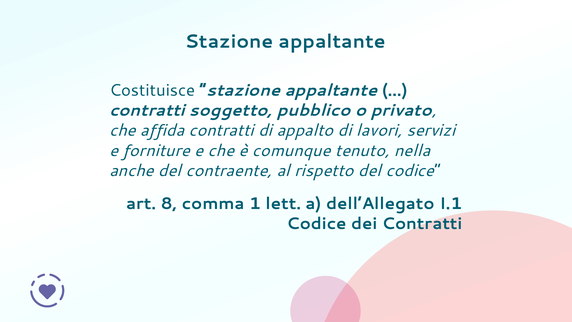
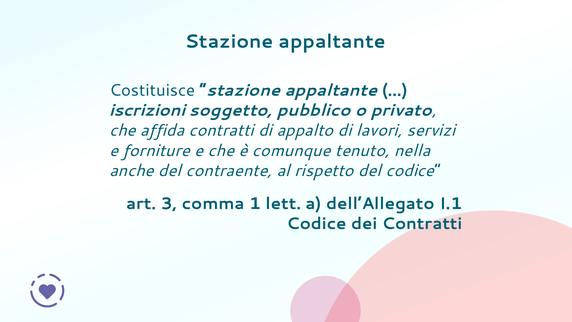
contratti at (147, 110): contratti -> iscrizioni
8: 8 -> 3
